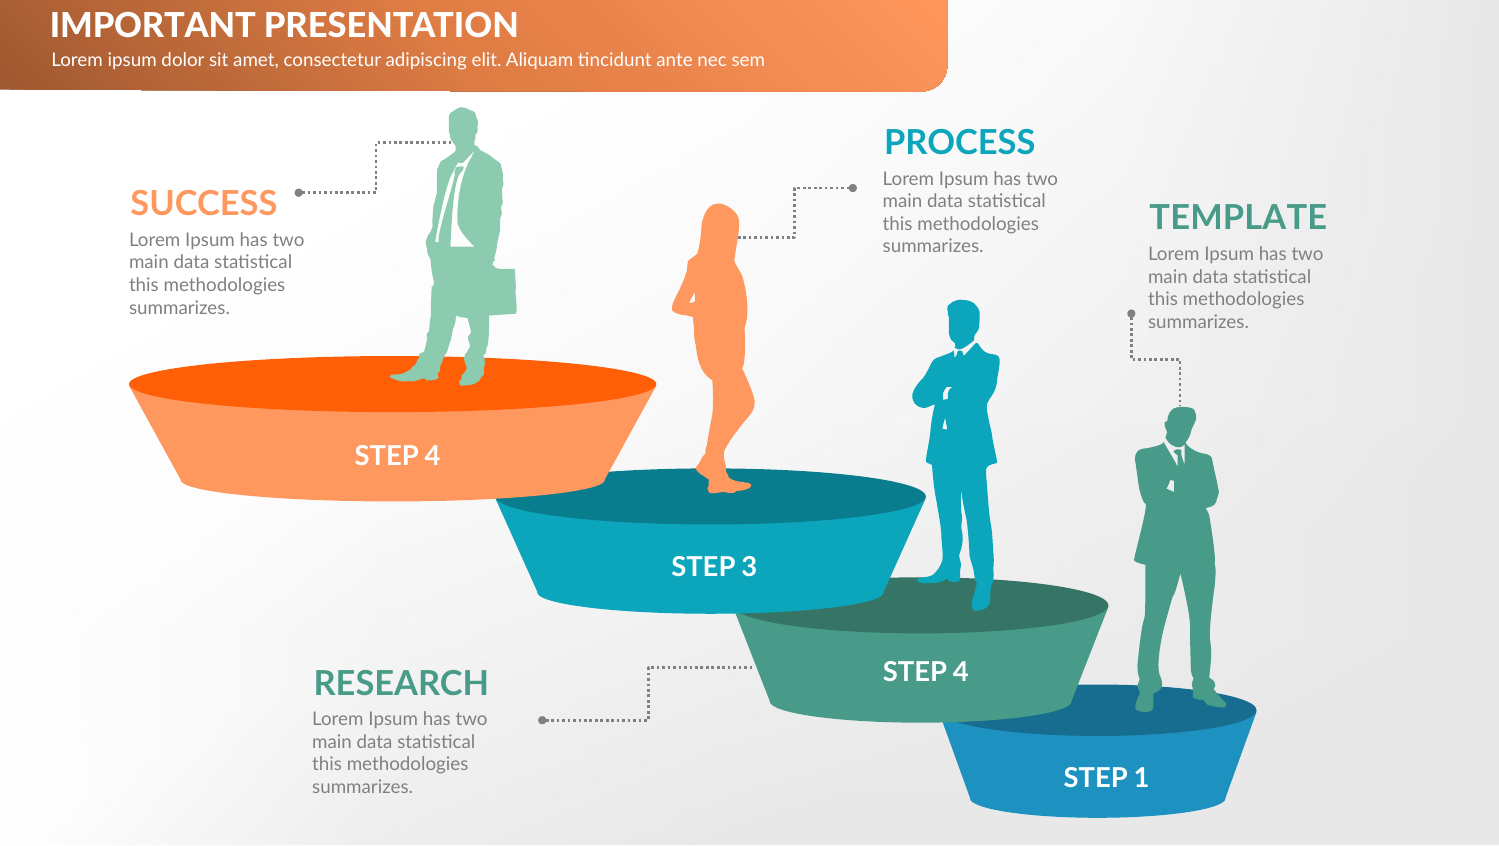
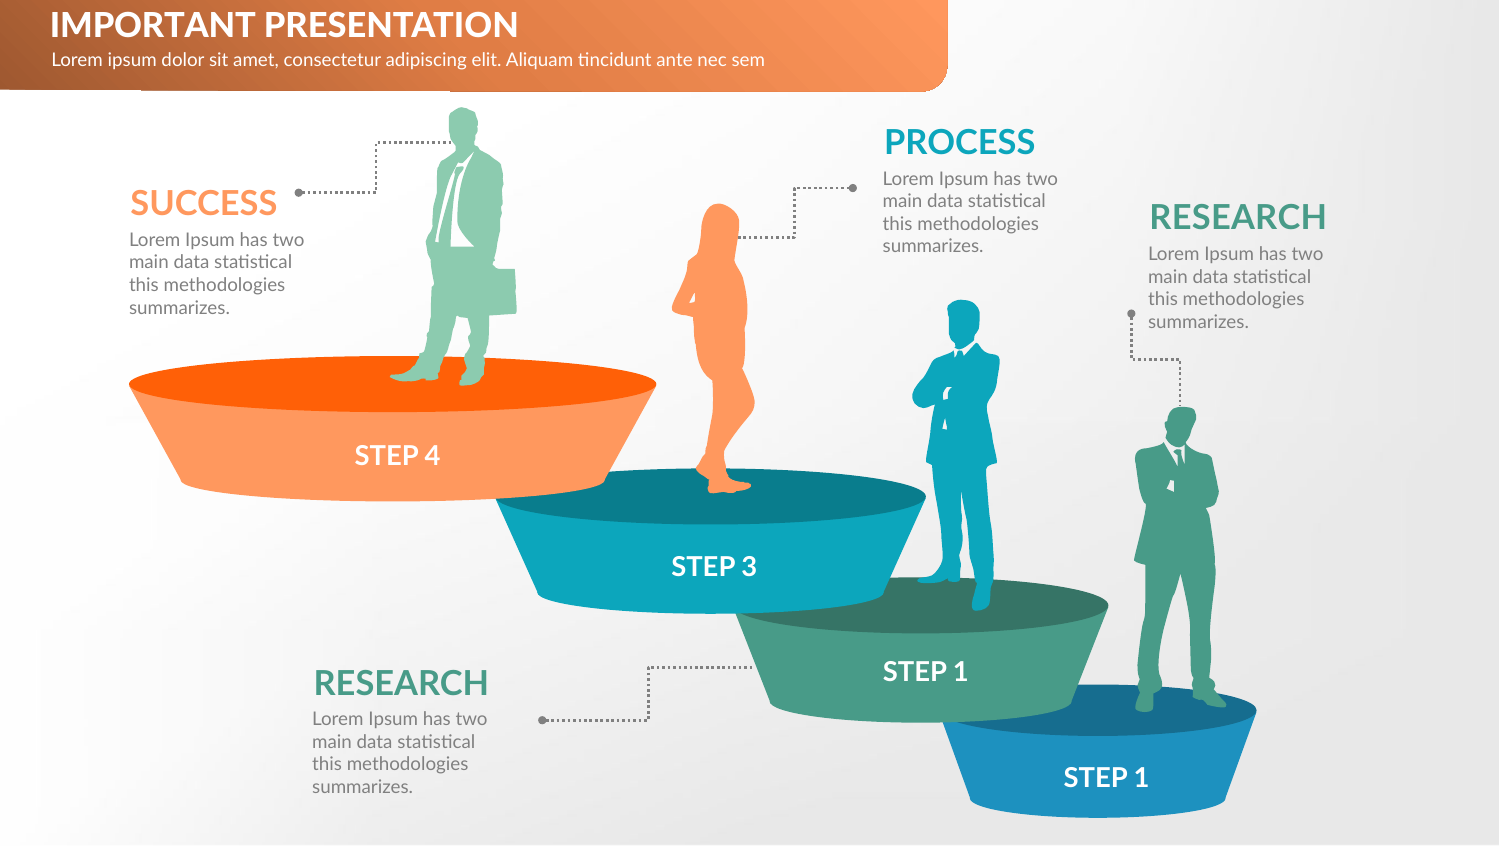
TEMPLATE at (1238, 218): TEMPLATE -> RESEARCH
4 at (961, 672): 4 -> 1
